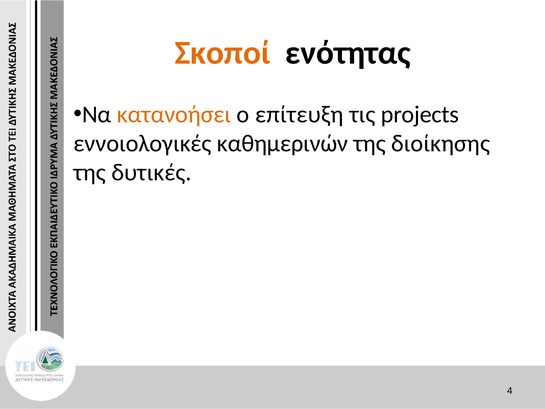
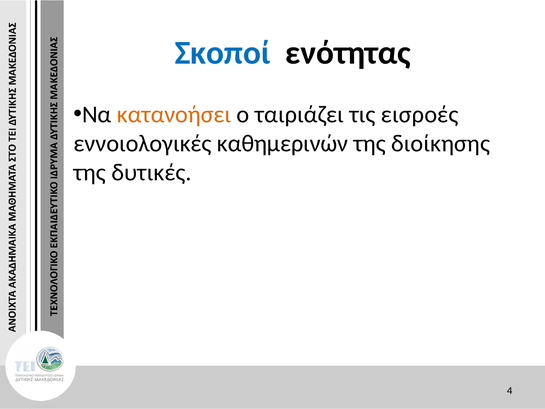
Σκοποί colour: orange -> blue
επίτευξη: επίτευξη -> ταιριάζει
projects: projects -> εισροές
